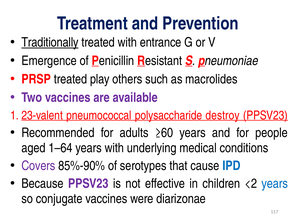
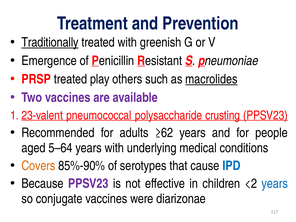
entrance: entrance -> greenish
macrolides underline: none -> present
destroy: destroy -> crusting
≥60: ≥60 -> ≥62
1–64: 1–64 -> 5–64
Covers colour: purple -> orange
